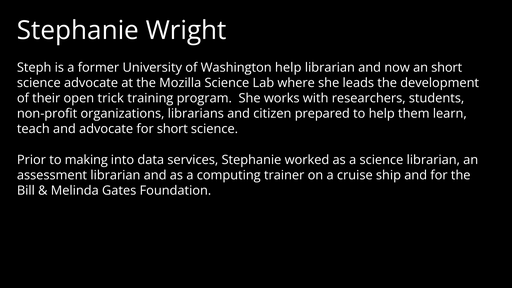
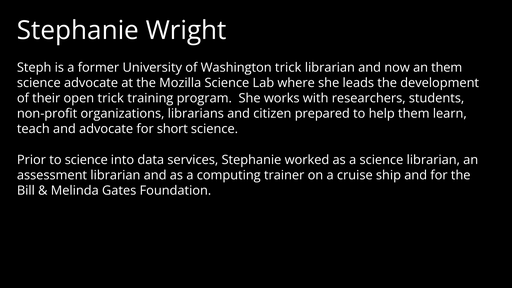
Washington help: help -> trick
an short: short -> them
to making: making -> science
